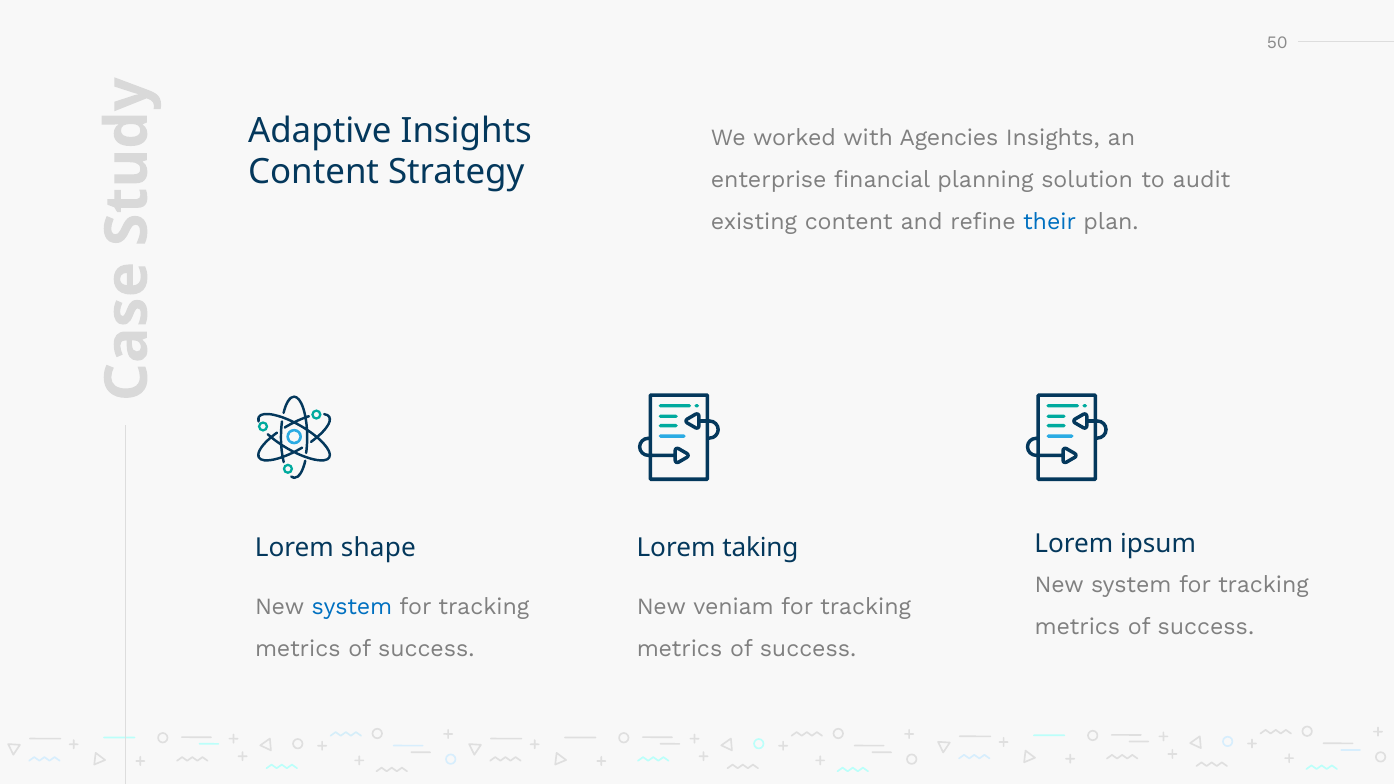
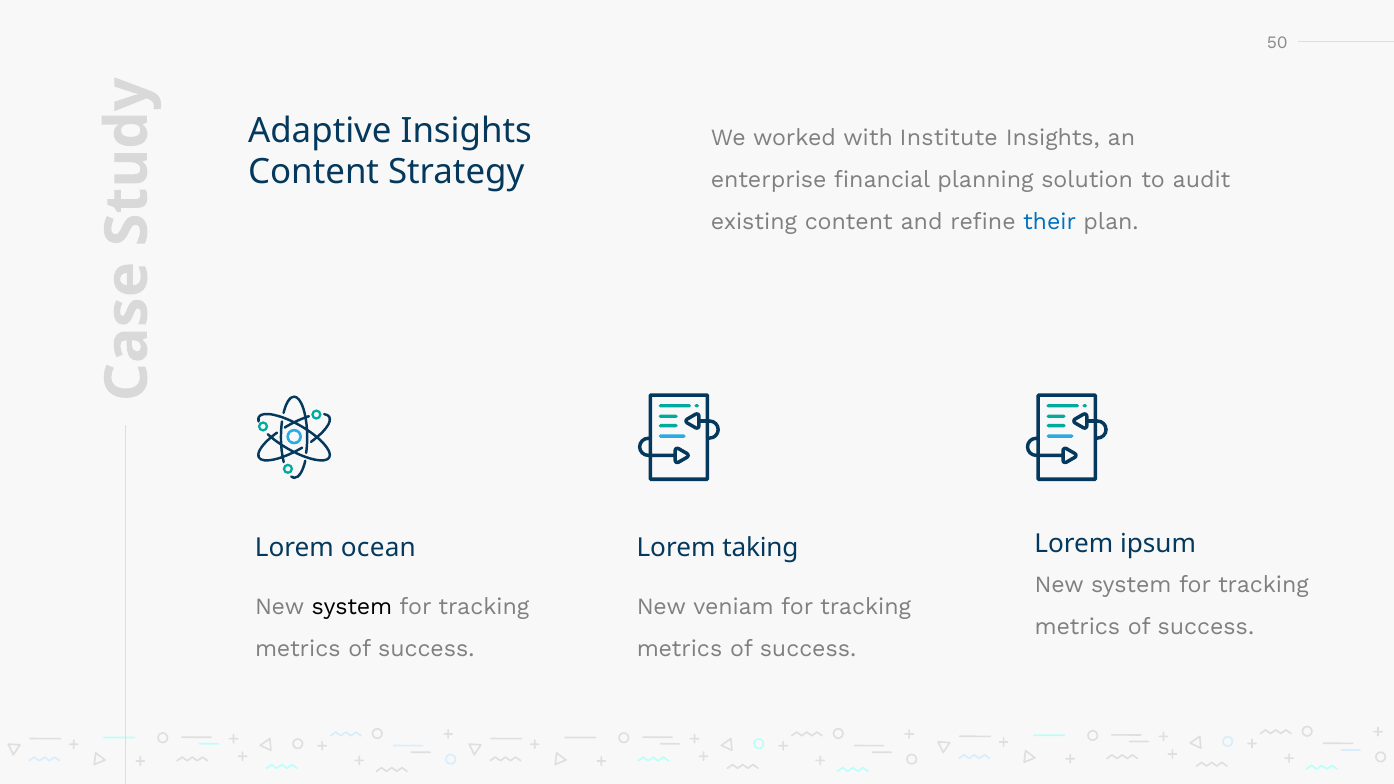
Agencies: Agencies -> Institute
shape: shape -> ocean
system at (352, 607) colour: blue -> black
